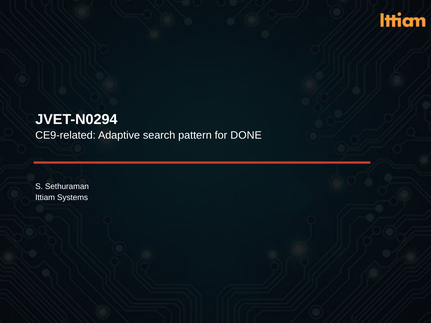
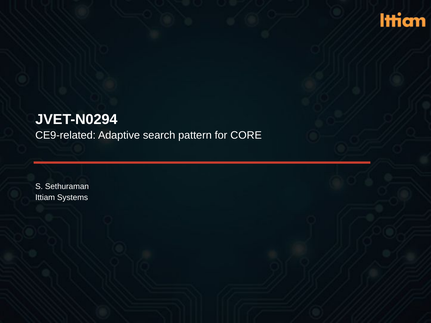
DONE: DONE -> CORE
